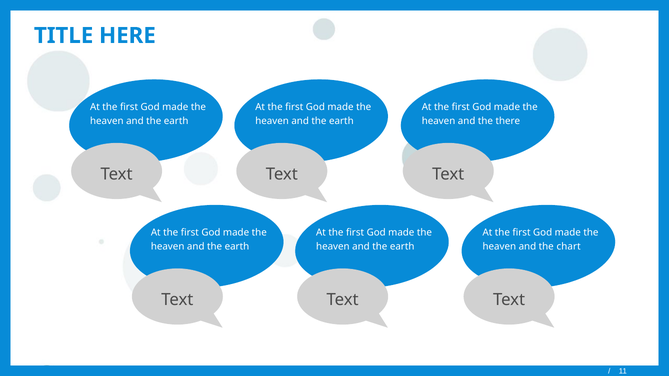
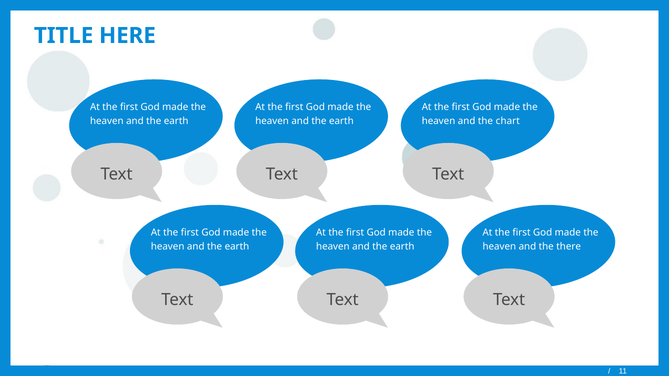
there: there -> chart
chart: chart -> there
